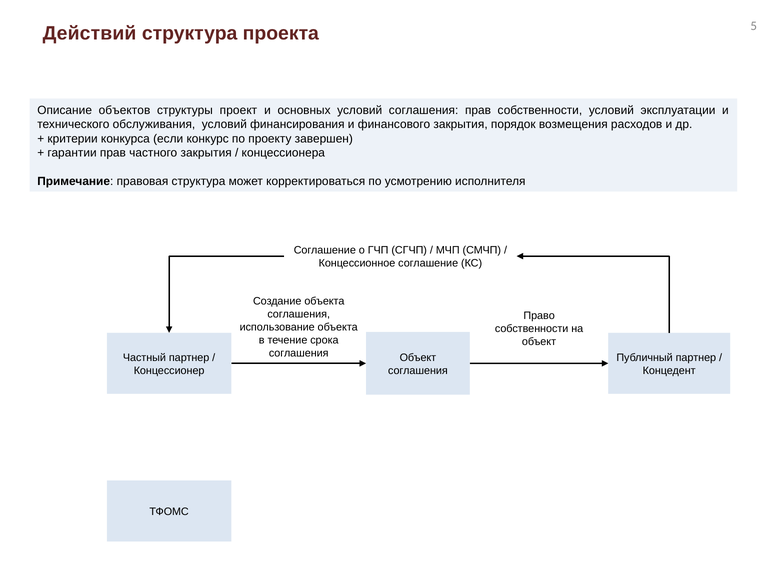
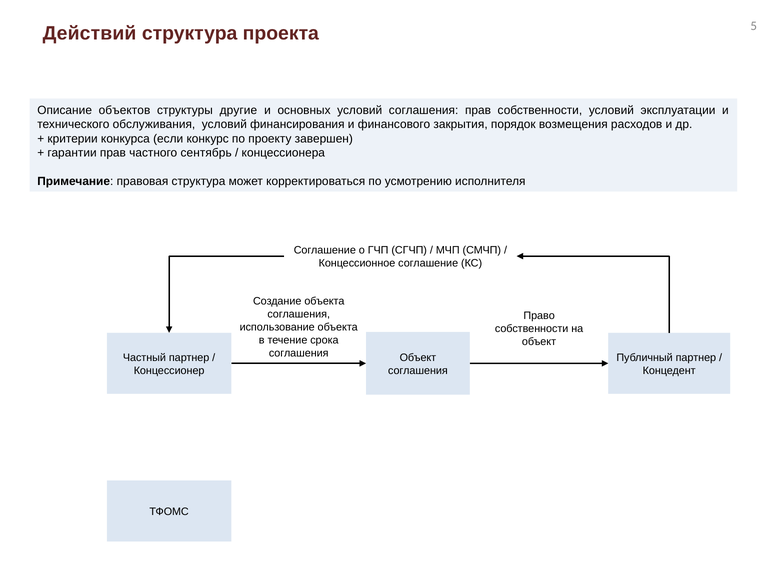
проект: проект -> другие
частного закрытия: закрытия -> сентябрь
